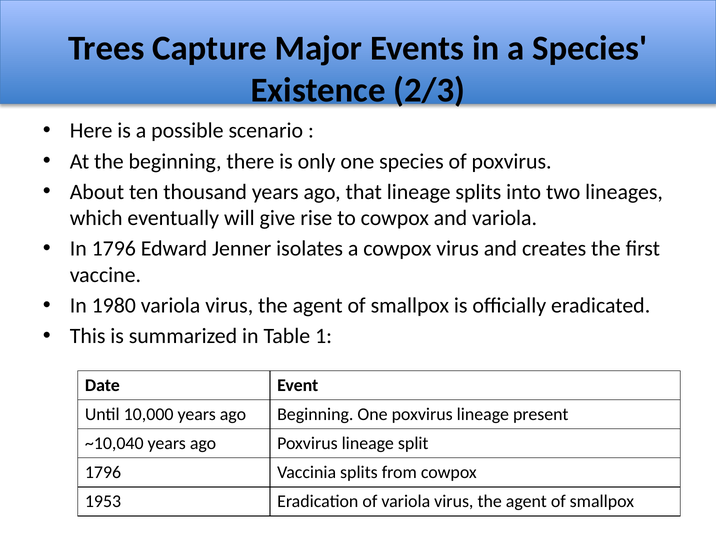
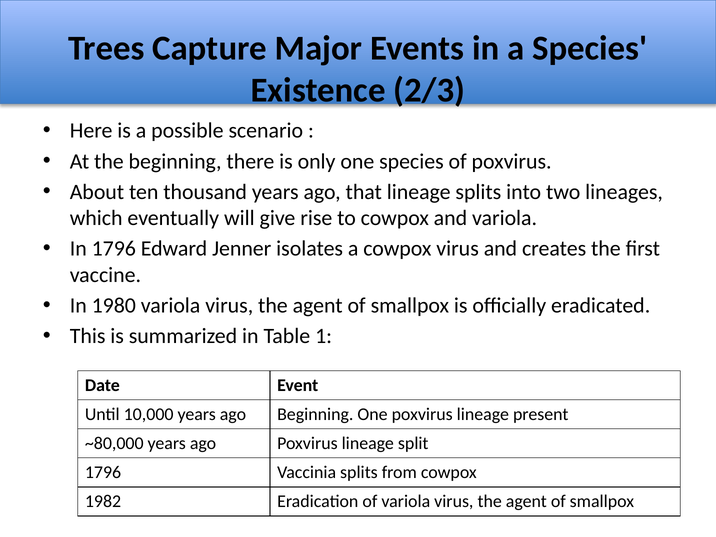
~10,040: ~10,040 -> ~80,000
1953: 1953 -> 1982
